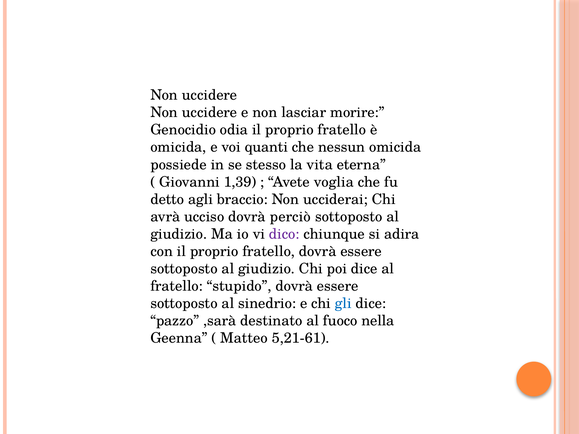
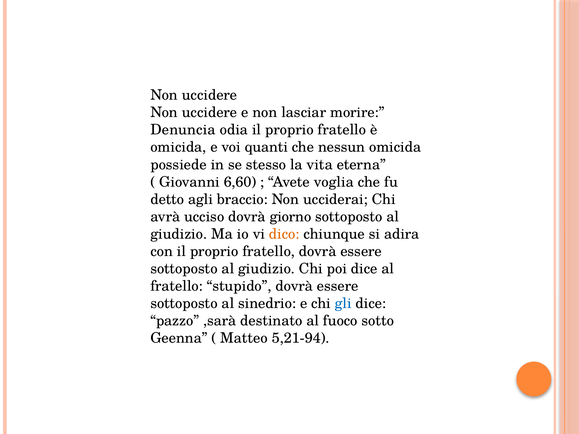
Genocidio: Genocidio -> Denuncia
1,39: 1,39 -> 6,60
perciò: perciò -> giorno
dico colour: purple -> orange
nella: nella -> sotto
5,21-61: 5,21-61 -> 5,21-94
